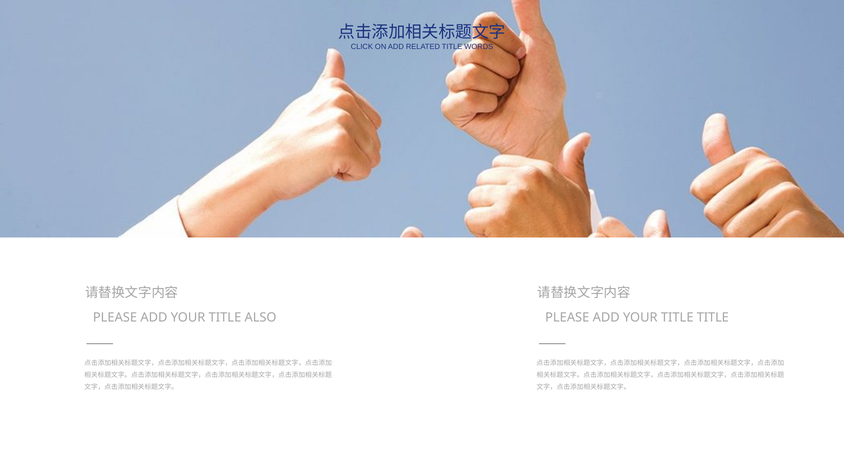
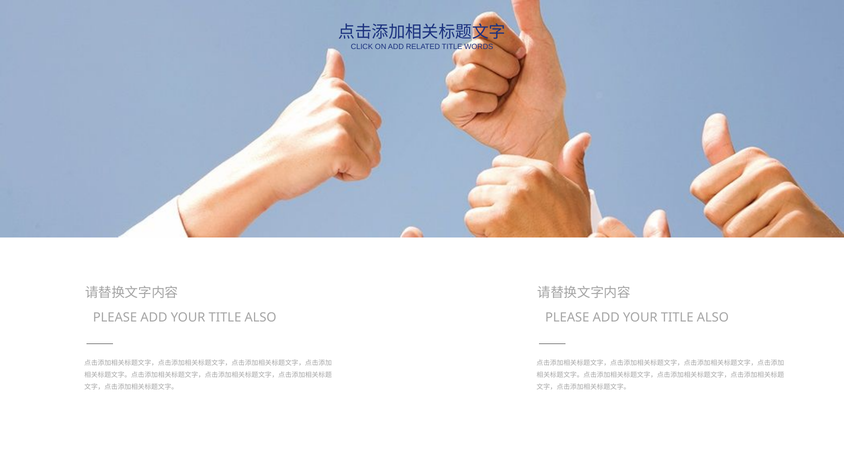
TITLE at (713, 318): TITLE -> ALSO
